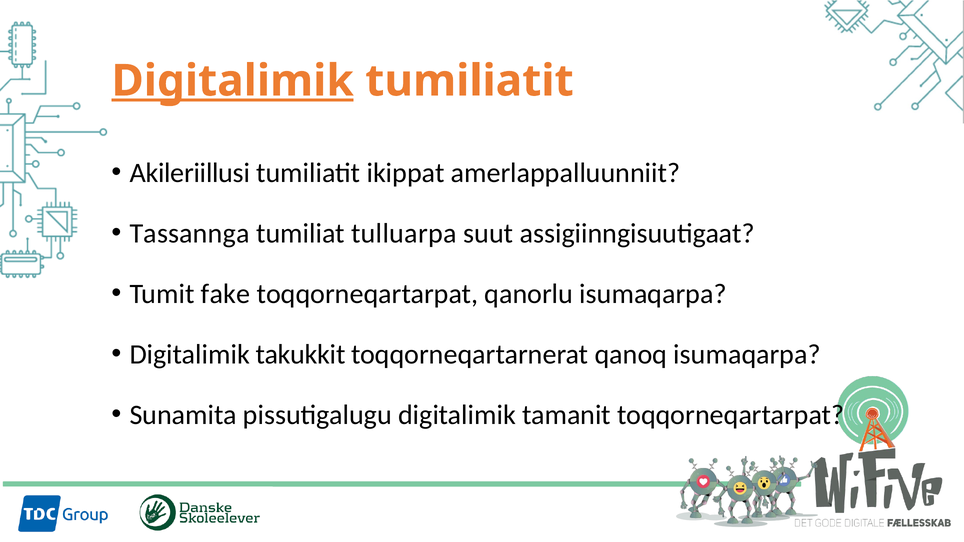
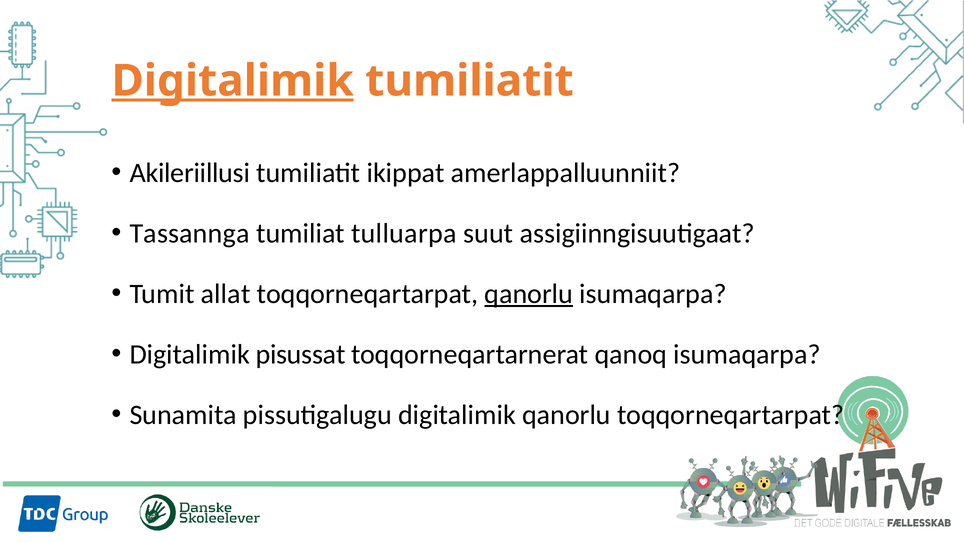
fake: fake -> allat
qanorlu at (529, 294) underline: none -> present
takukkit: takukkit -> pisussat
digitalimik tamanit: tamanit -> qanorlu
